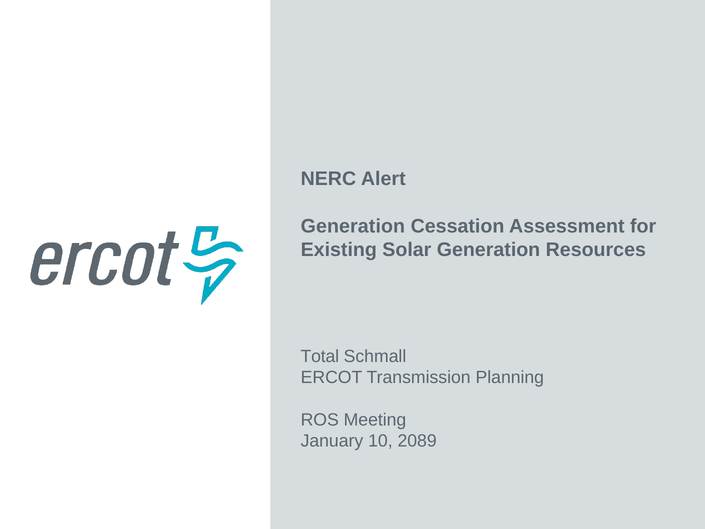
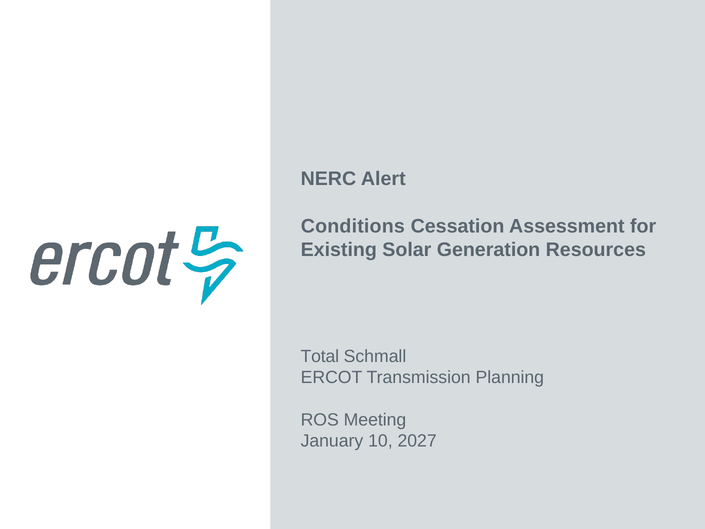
Generation at (353, 226): Generation -> Conditions
2089: 2089 -> 2027
